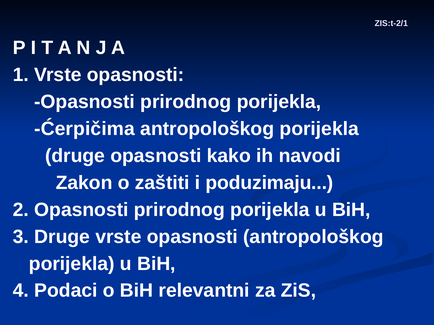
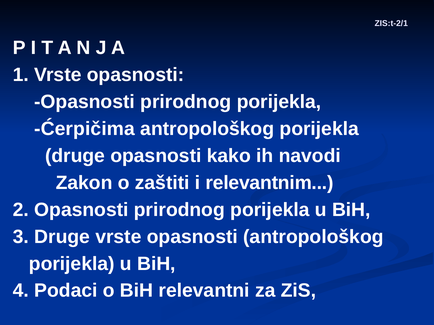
poduzimaju: poduzimaju -> relevantnim
